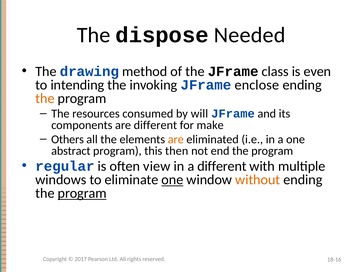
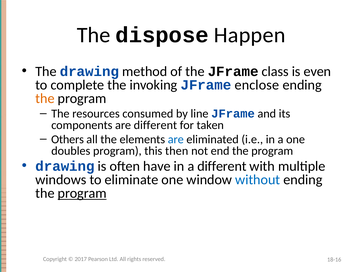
Needed: Needed -> Happen
intending: intending -> complete
will: will -> line
make: make -> taken
are at (176, 139) colour: orange -> blue
abstract: abstract -> doubles
regular at (65, 166): regular -> drawing
view: view -> have
one at (172, 180) underline: present -> none
without colour: orange -> blue
